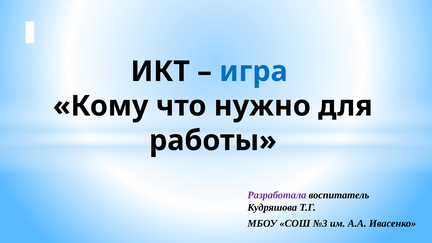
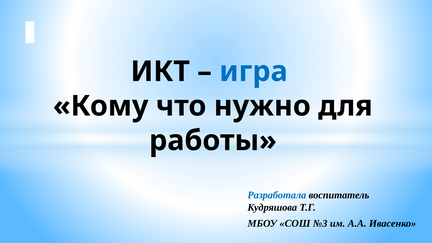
Разработала colour: purple -> blue
